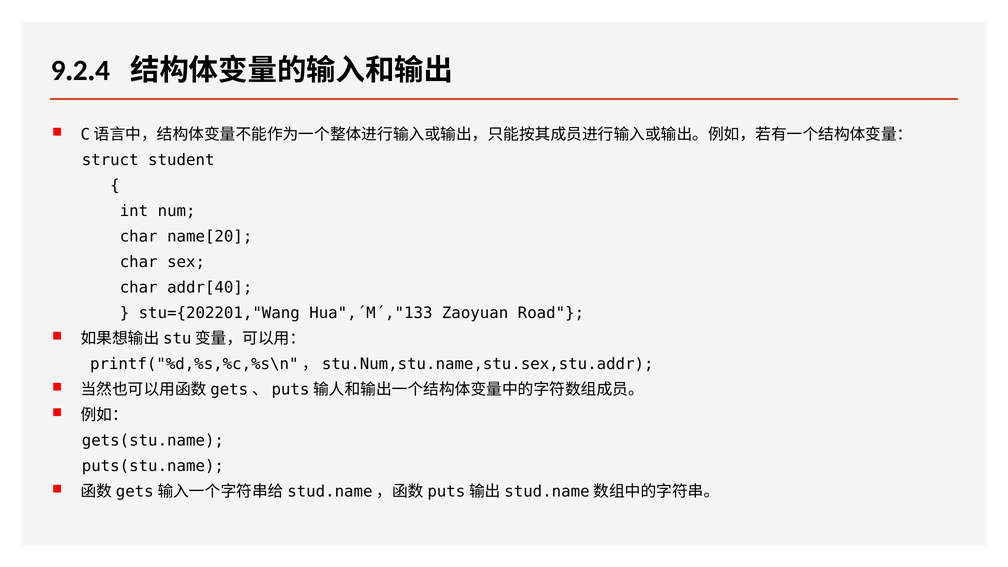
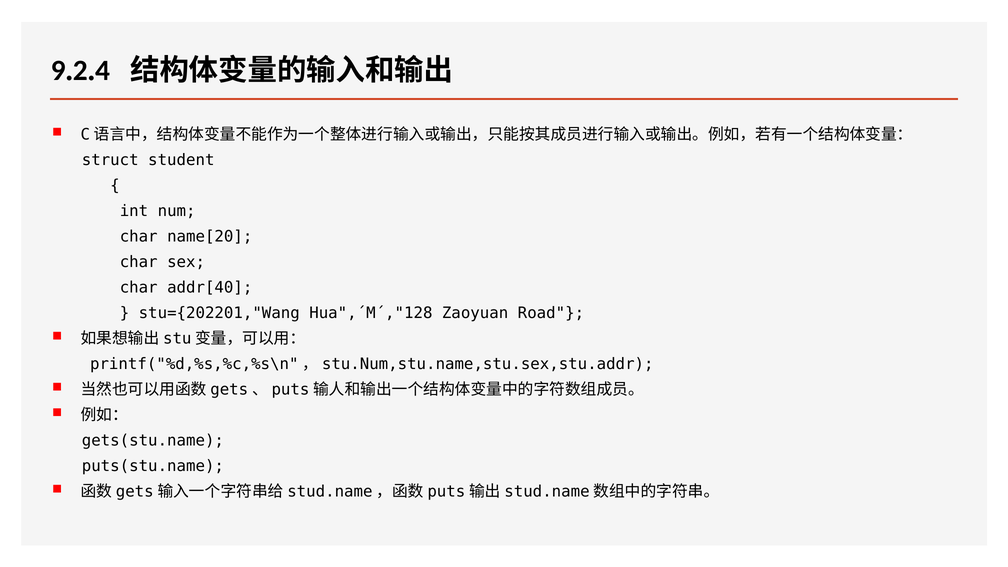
Hua",´M´,"133: Hua",´M´,"133 -> Hua",´M´,"128
